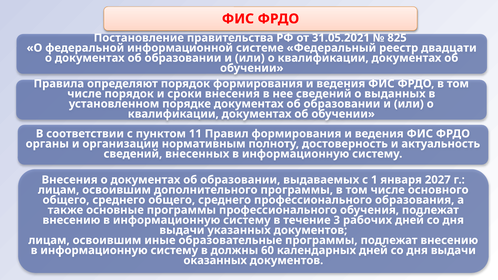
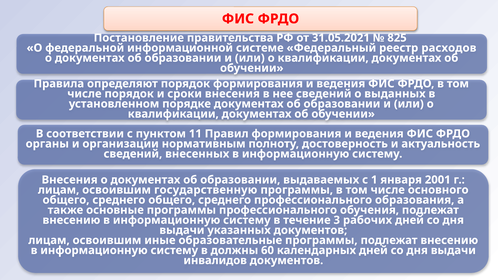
двадцати: двадцати -> расходов
2027: 2027 -> 2001
дополнительного: дополнительного -> государственную
оказанных: оказанных -> инвалидов
